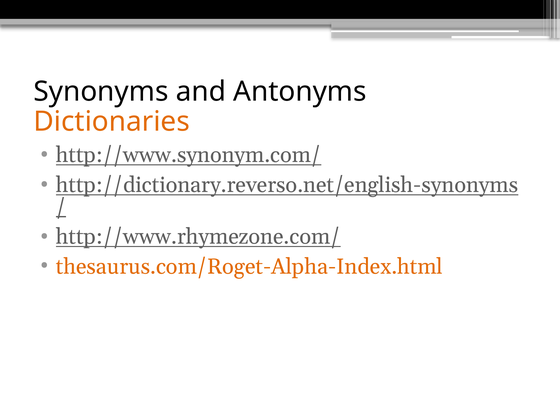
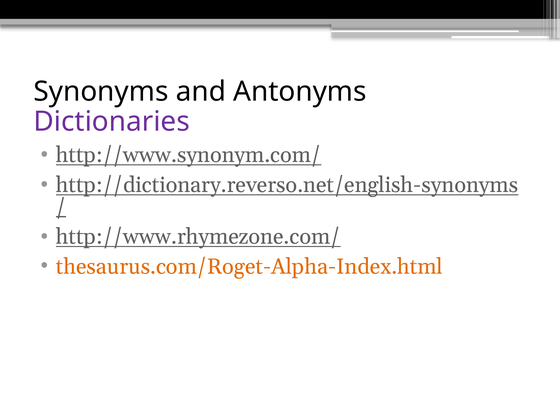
Dictionaries colour: orange -> purple
